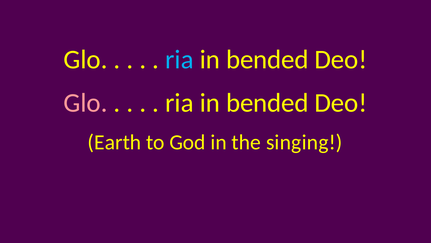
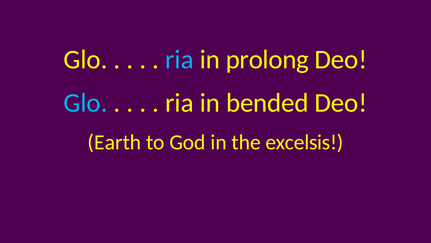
bended at (267, 60): bended -> prolong
Glo at (85, 103) colour: pink -> light blue
singing: singing -> excelsis
